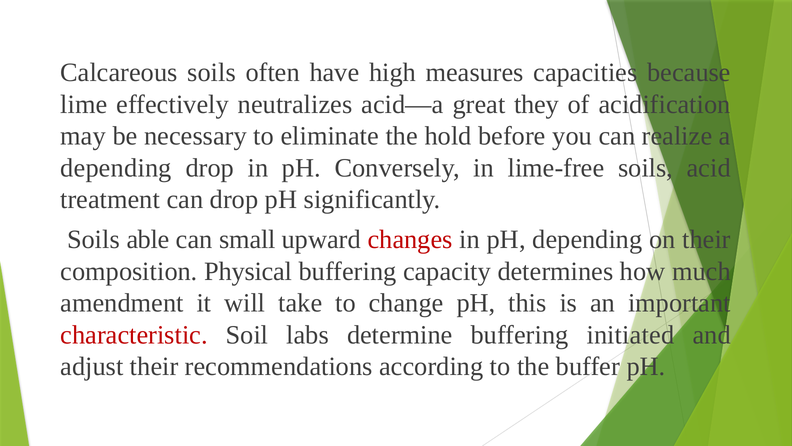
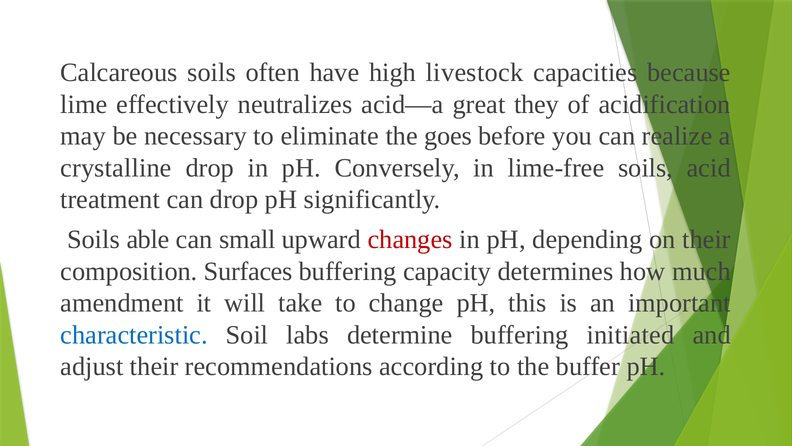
measures: measures -> livestock
hold: hold -> goes
depending at (116, 168): depending -> crystalline
Physical: Physical -> Surfaces
characteristic colour: red -> blue
